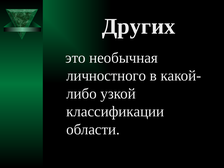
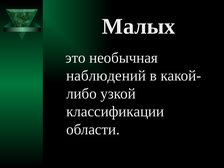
Других: Других -> Малых
личностного: личностного -> наблюдений
